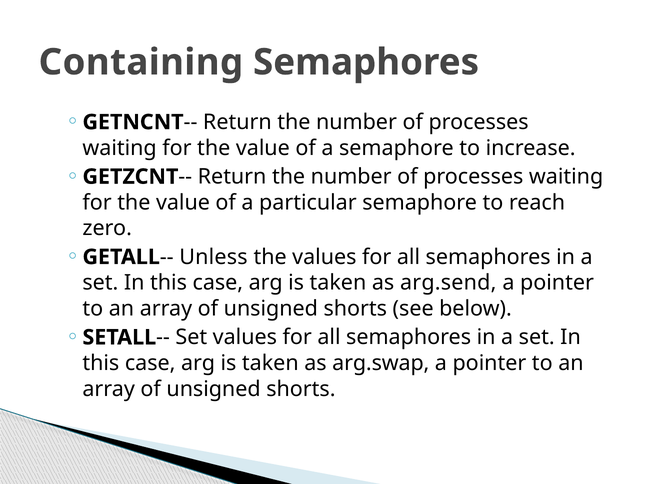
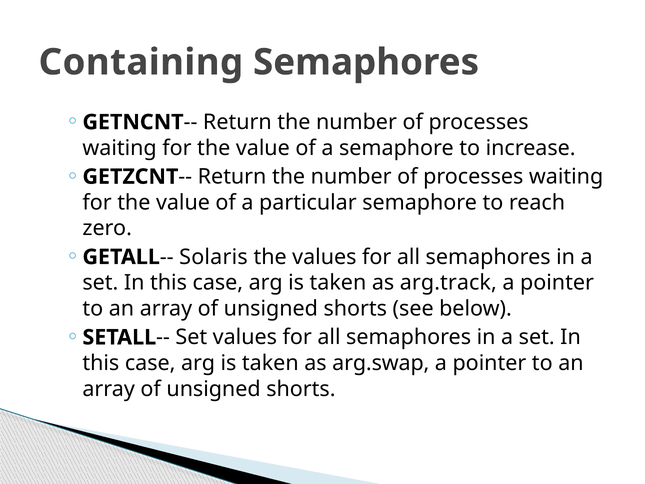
Unless: Unless -> Solaris
arg.send: arg.send -> arg.track
